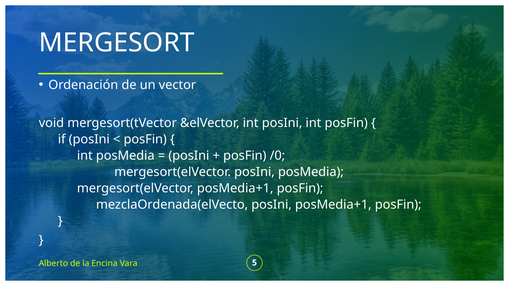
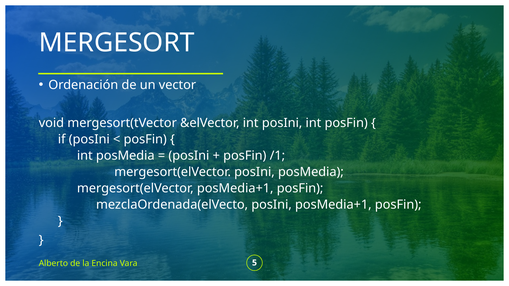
/0: /0 -> /1
